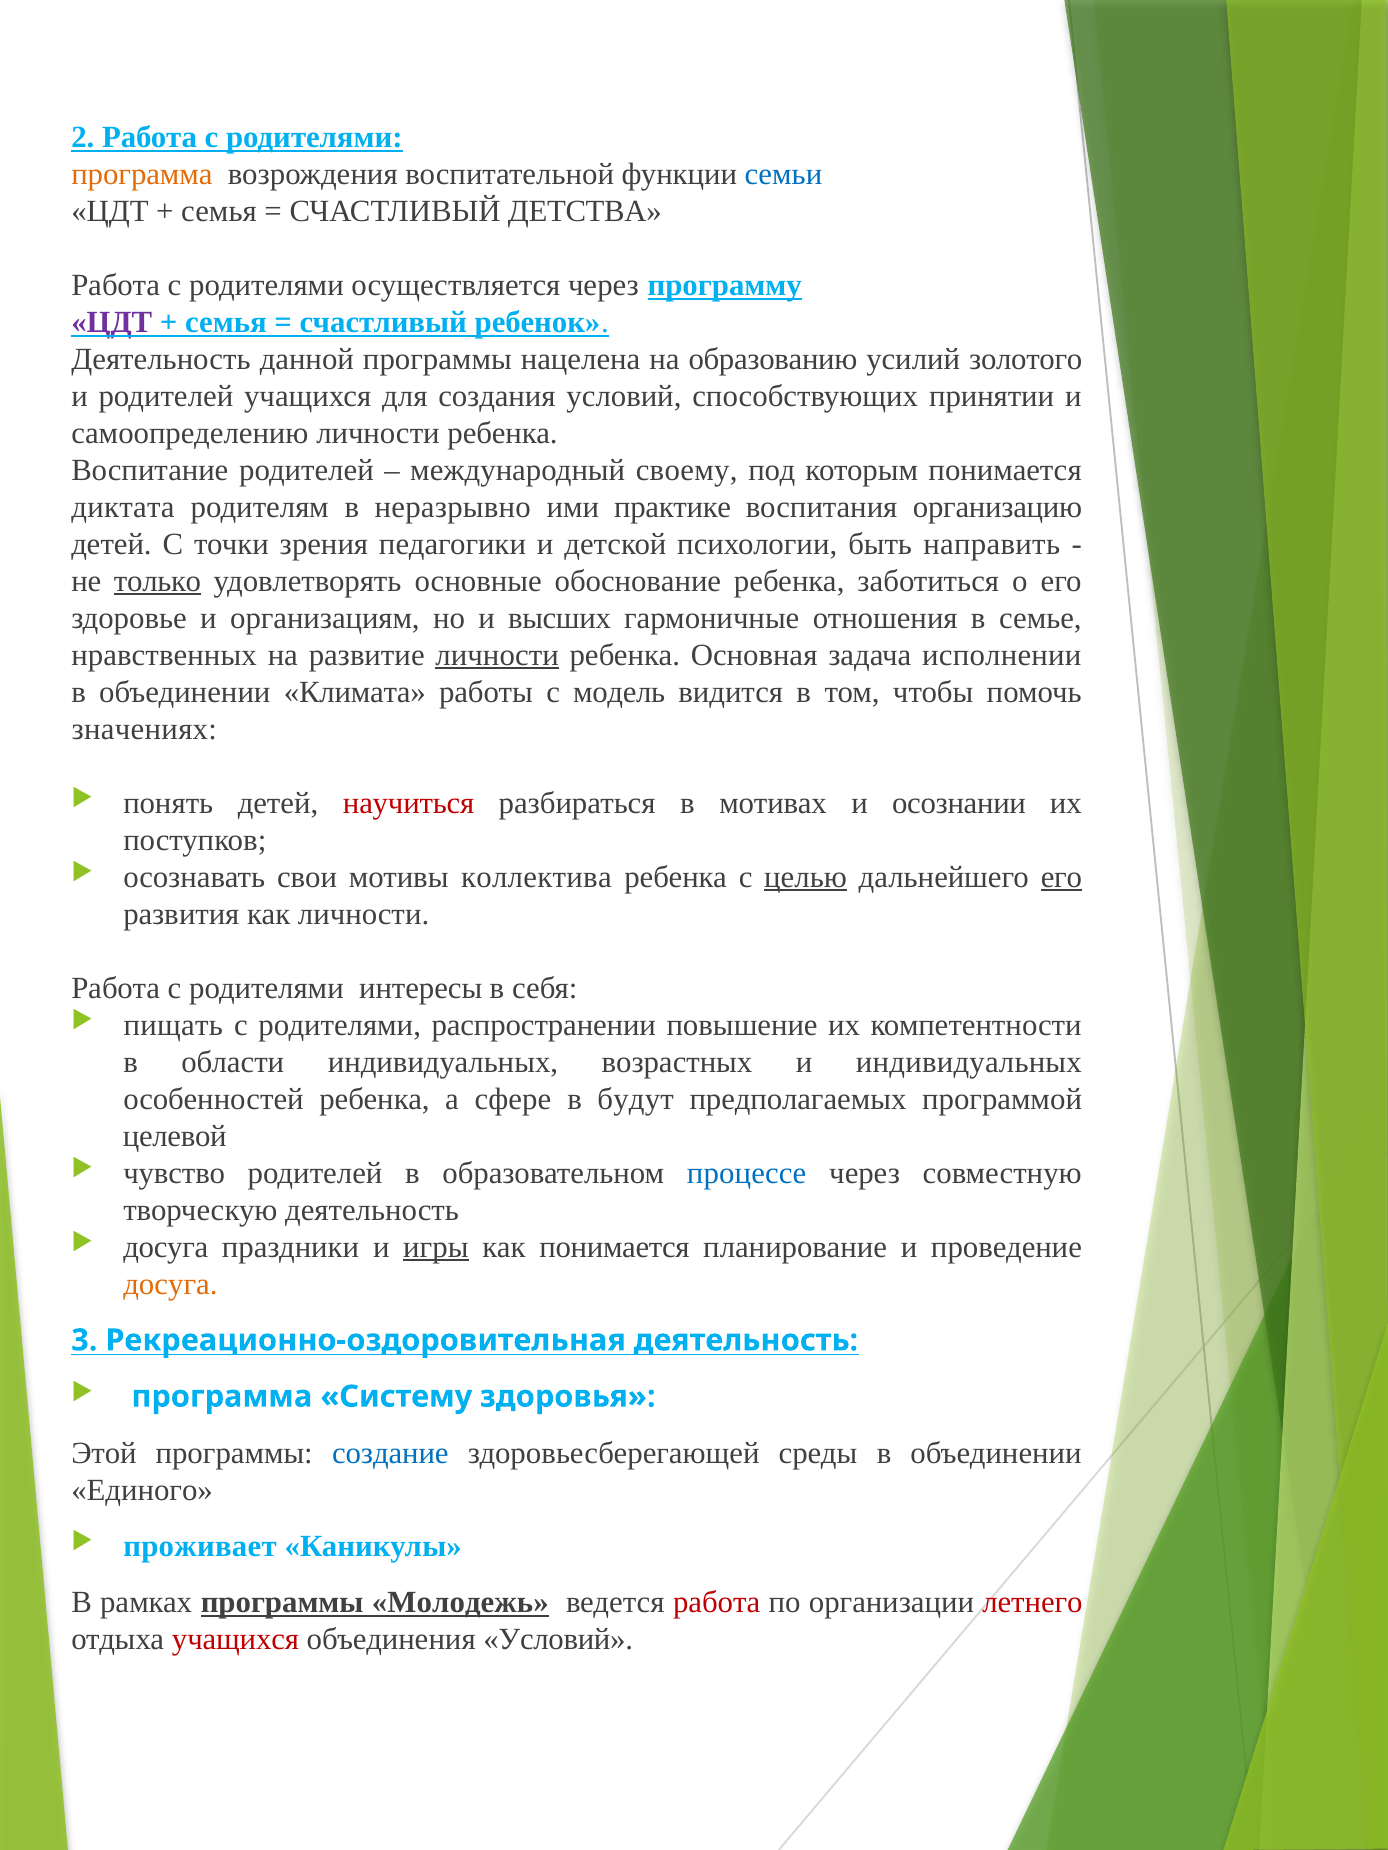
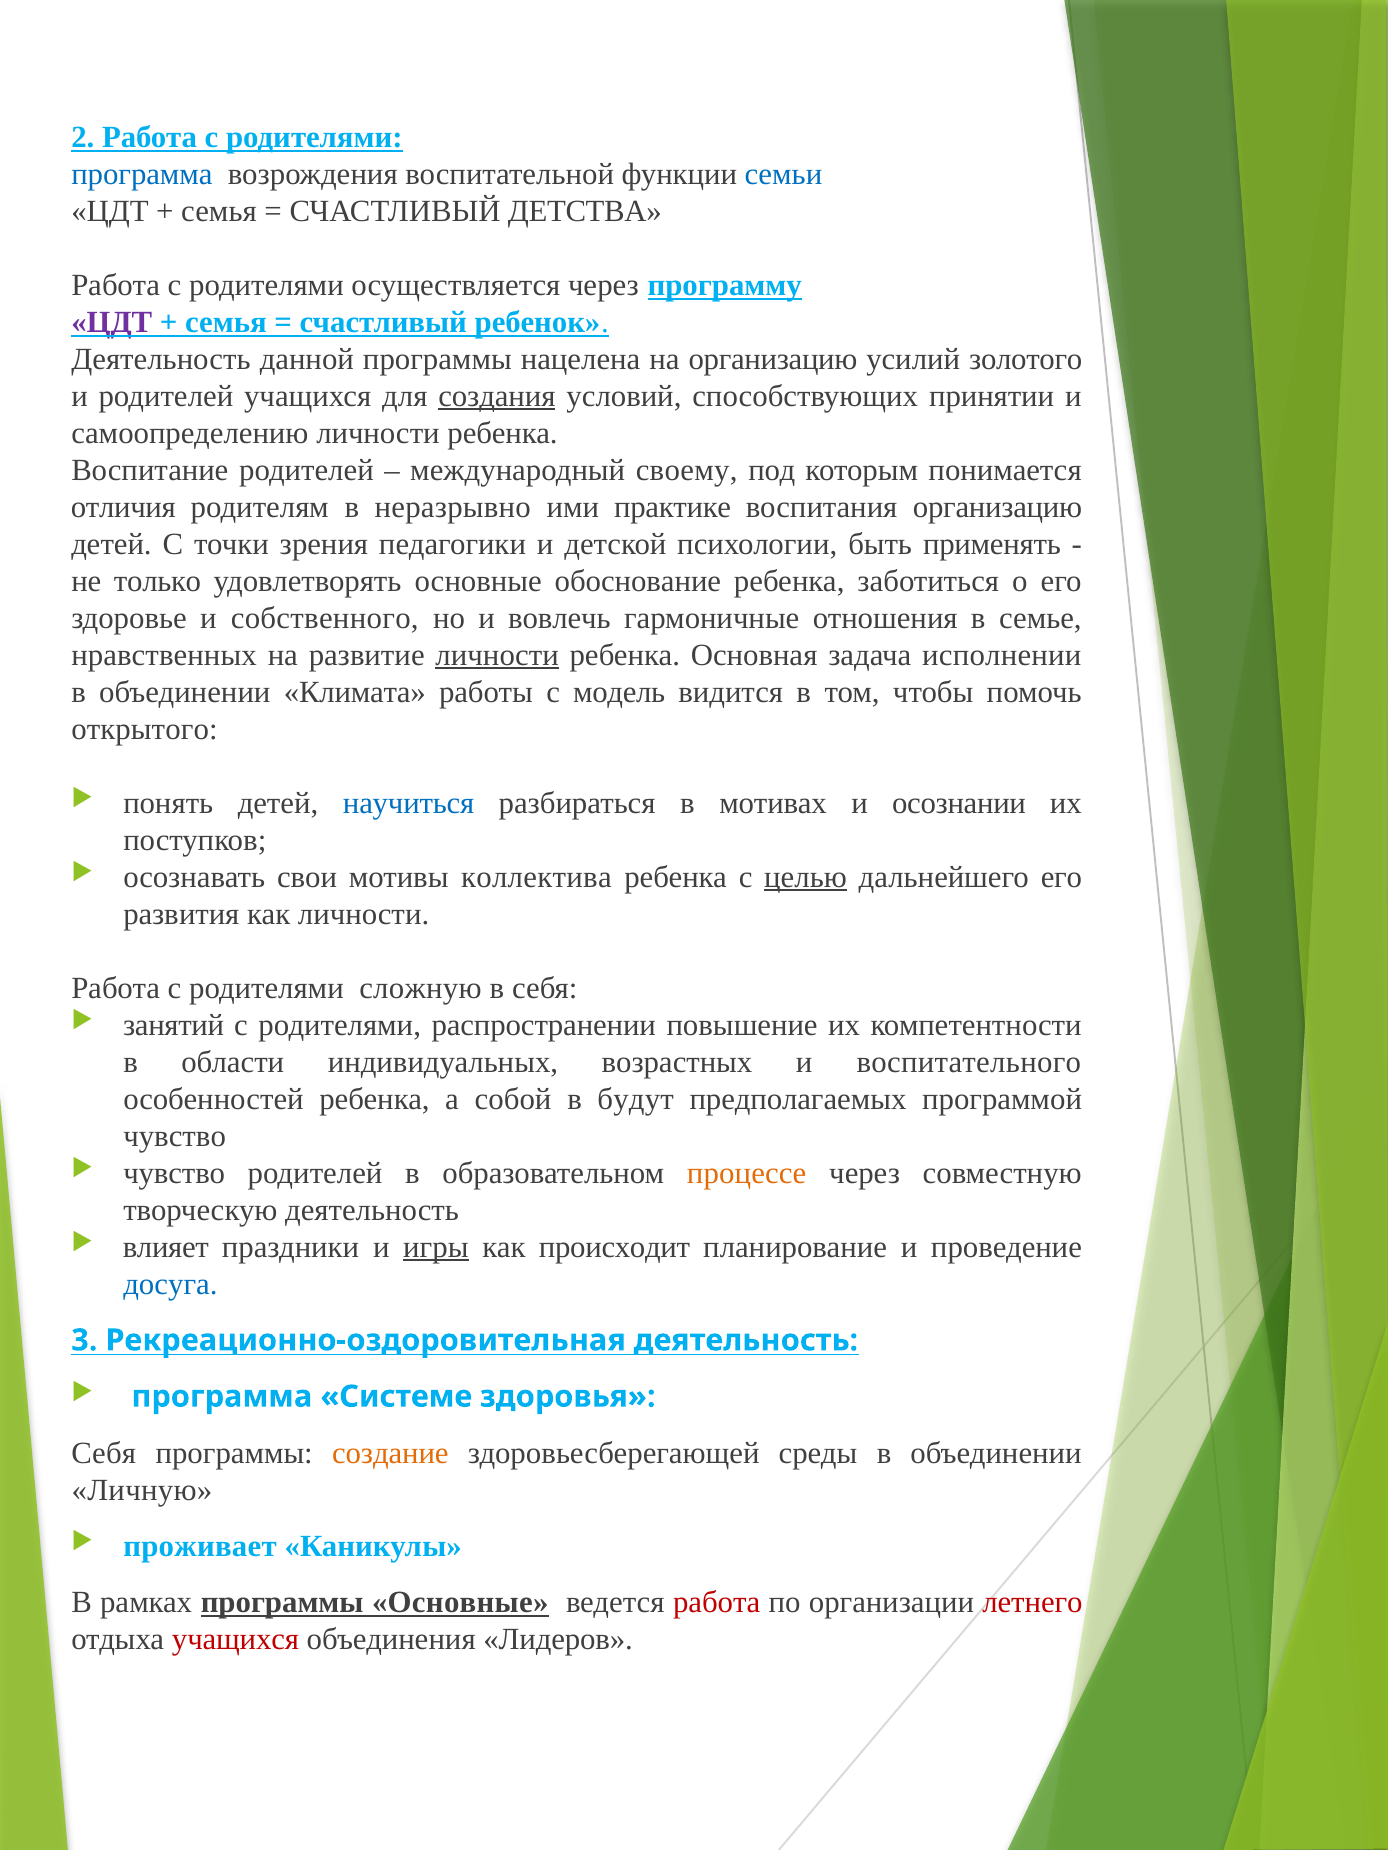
программа at (142, 174) colour: orange -> blue
на образованию: образованию -> организацию
создания underline: none -> present
диктата: диктата -> отличия
направить: направить -> применять
только underline: present -> none
организациям: организациям -> собственного
высших: высших -> вовлечь
значениях: значениях -> открытого
научиться colour: red -> blue
его at (1061, 877) underline: present -> none
интересы: интересы -> сложную
пищать: пищать -> занятий
и индивидуальных: индивидуальных -> воспитательного
сфере: сфере -> собой
целевой at (175, 1136): целевой -> чувство
процессе colour: blue -> orange
досуга at (166, 1247): досуга -> влияет
как понимается: понимается -> происходит
досуга at (170, 1284) colour: orange -> blue
Систему: Систему -> Системе
Этой at (104, 1453): Этой -> Себя
создание colour: blue -> orange
Единого: Единого -> Личную
программы Молодежь: Молодежь -> Основные
объединения Условий: Условий -> Лидеров
